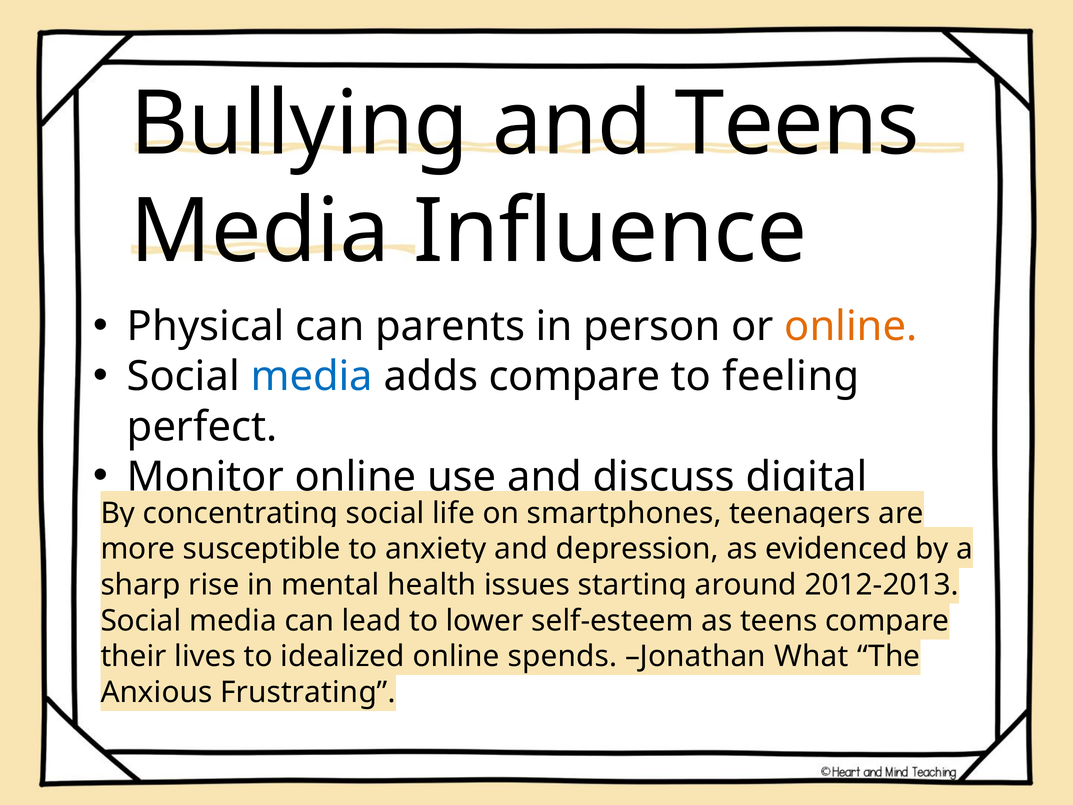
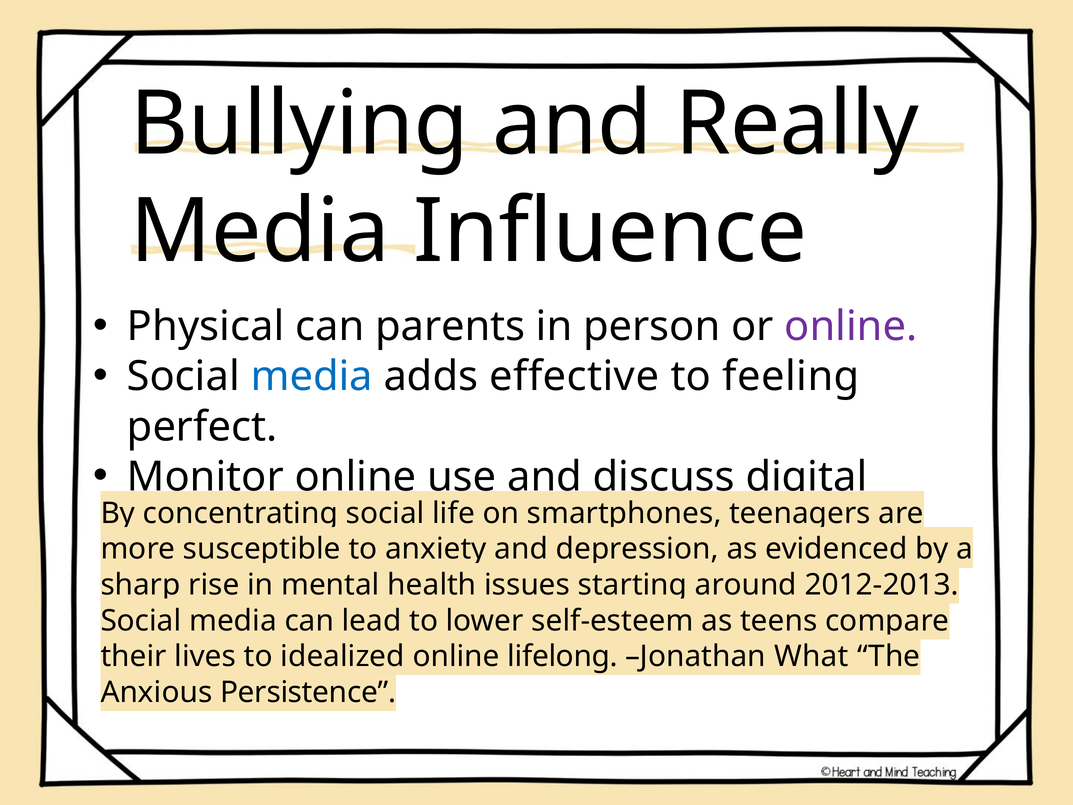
and Teens: Teens -> Really
online at (851, 326) colour: orange -> purple
adds compare: compare -> effective
spends: spends -> lifelong
Frustrating: Frustrating -> Persistence
